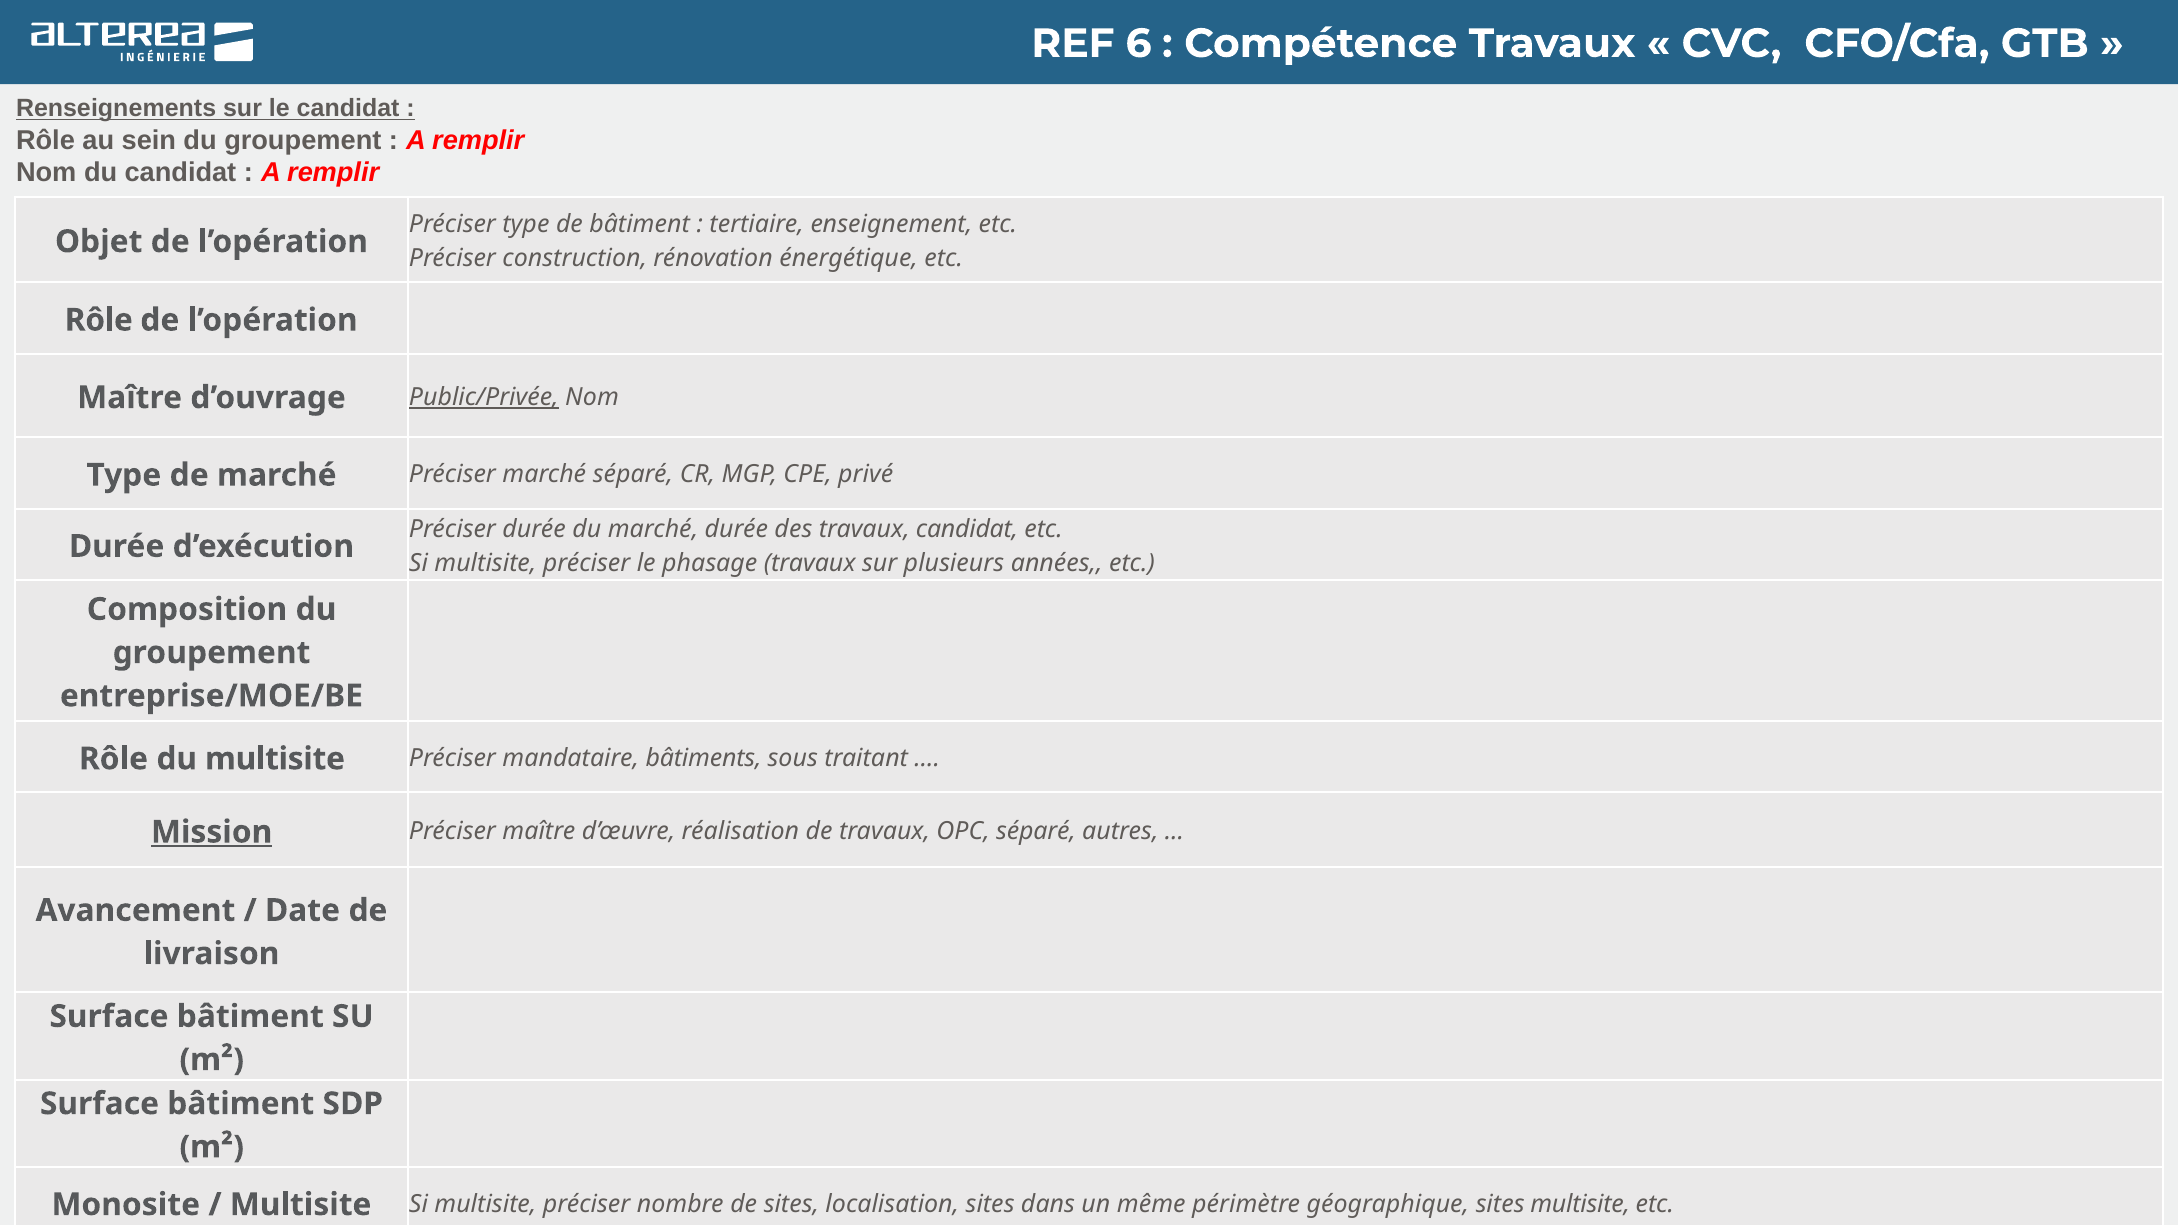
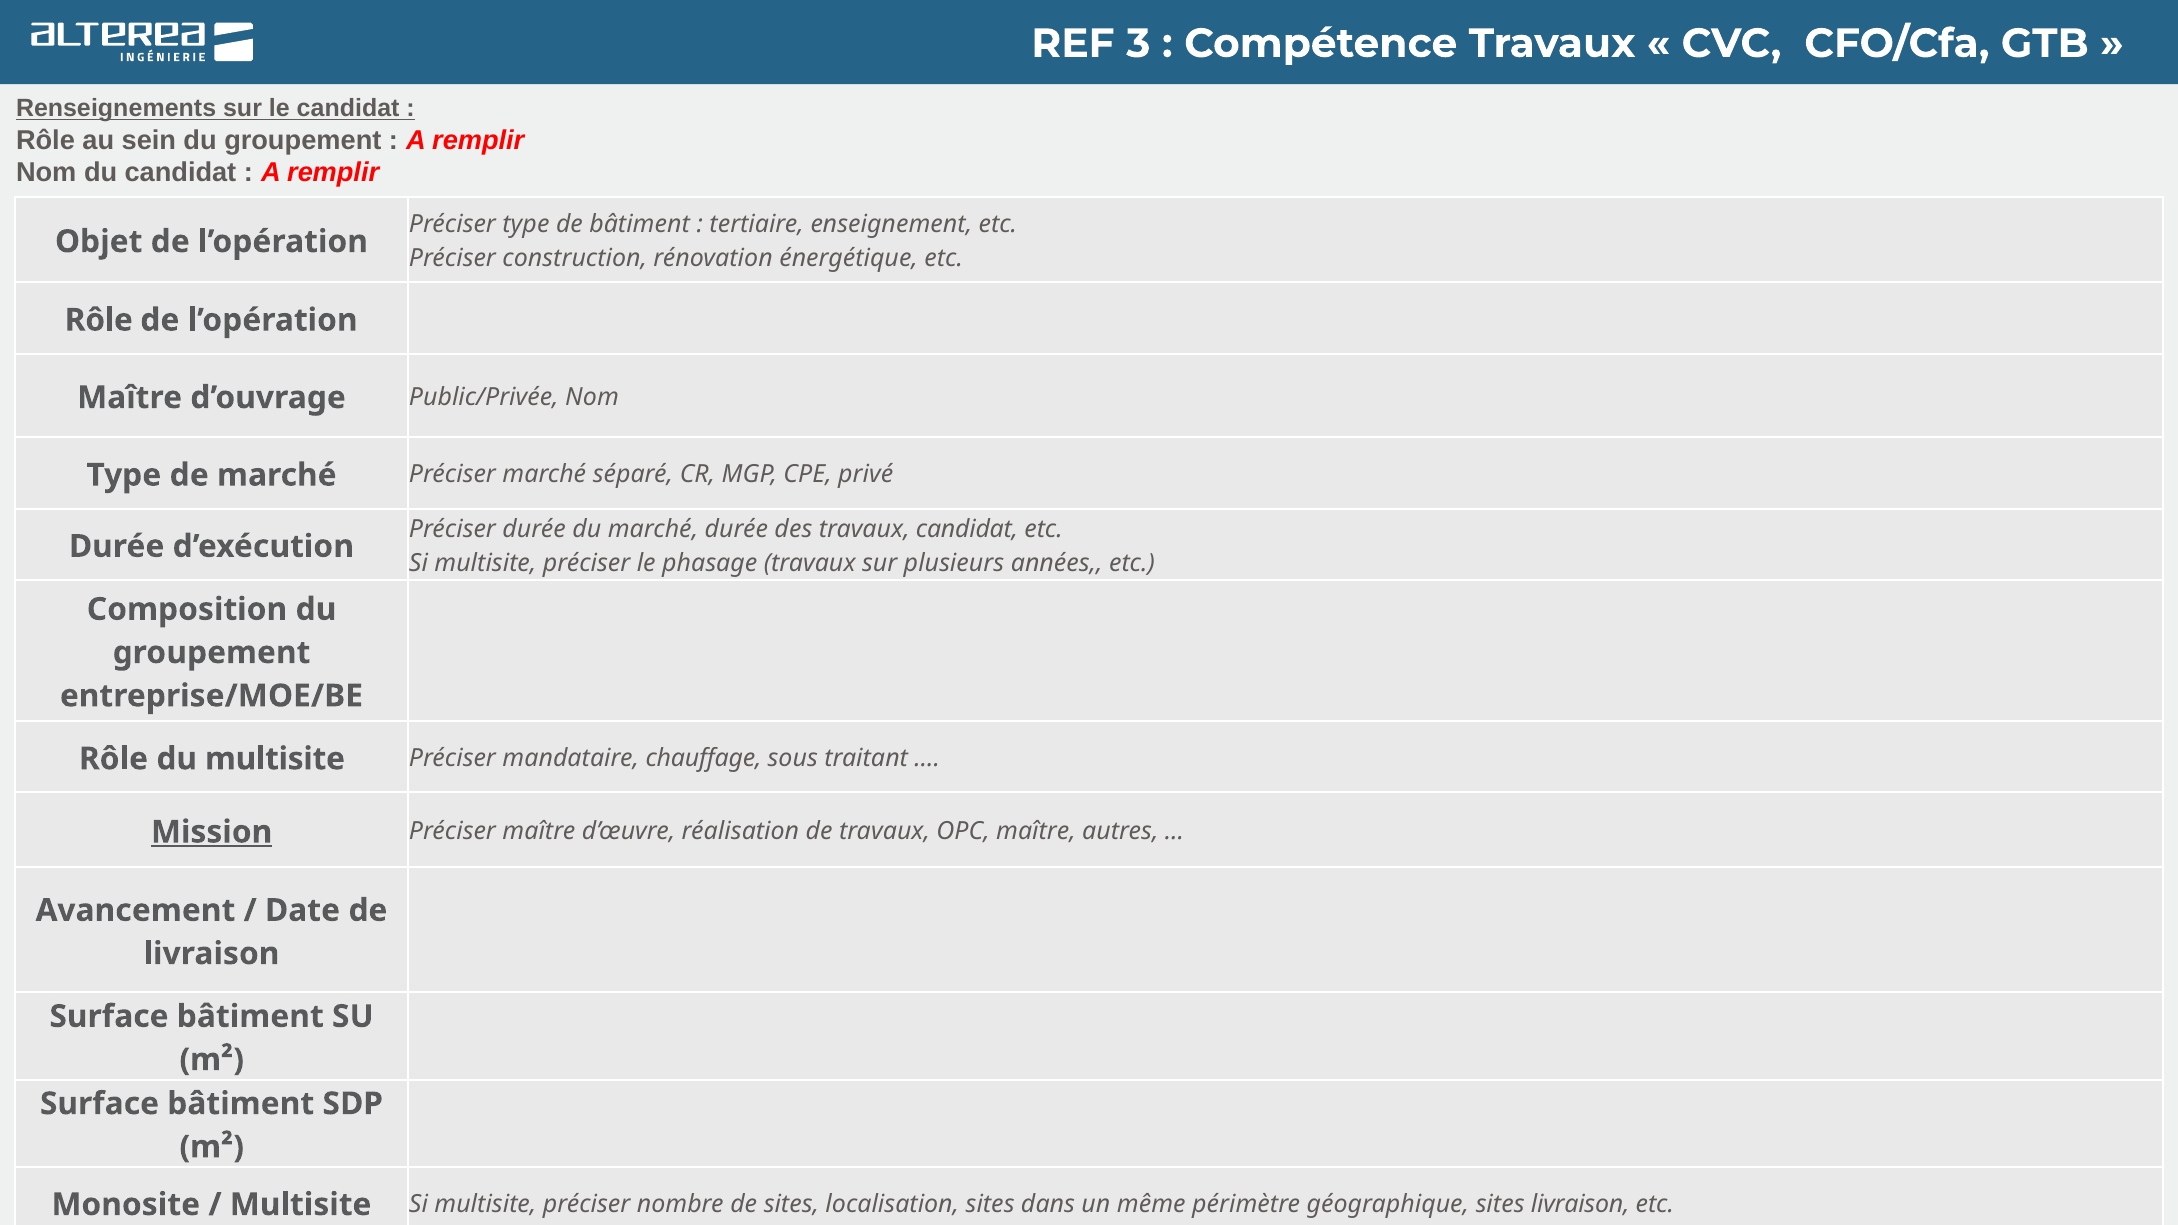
6: 6 -> 3
Public/Privée underline: present -> none
bâtiments: bâtiments -> chauffage
OPC séparé: séparé -> maître
sites multisite: multisite -> livraison
